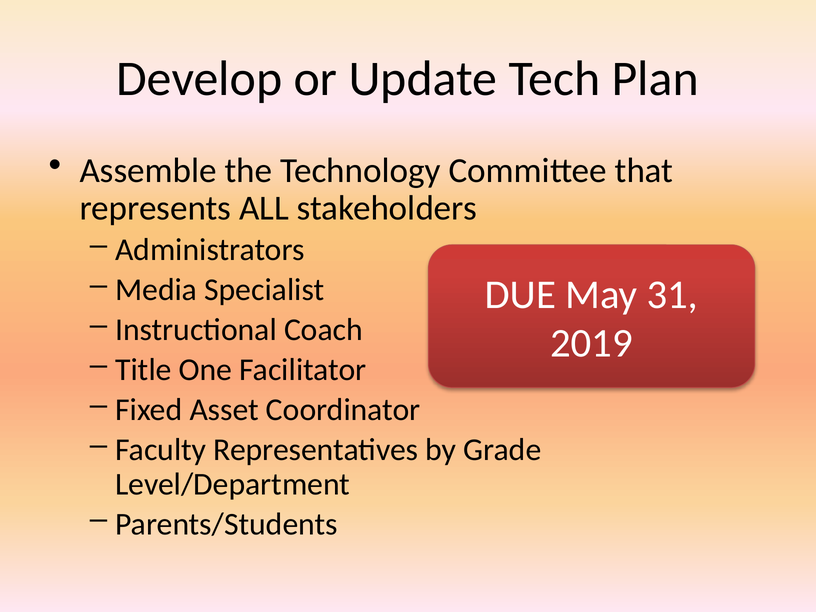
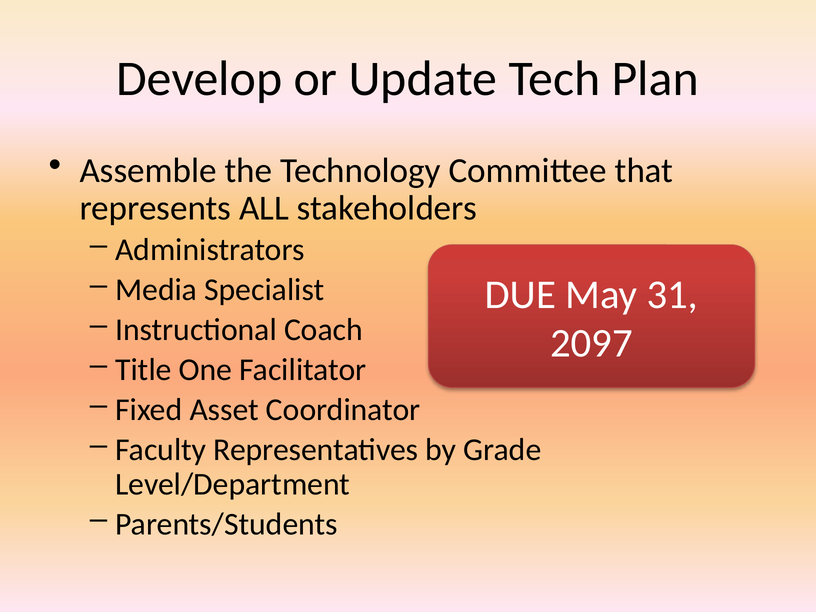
2019: 2019 -> 2097
